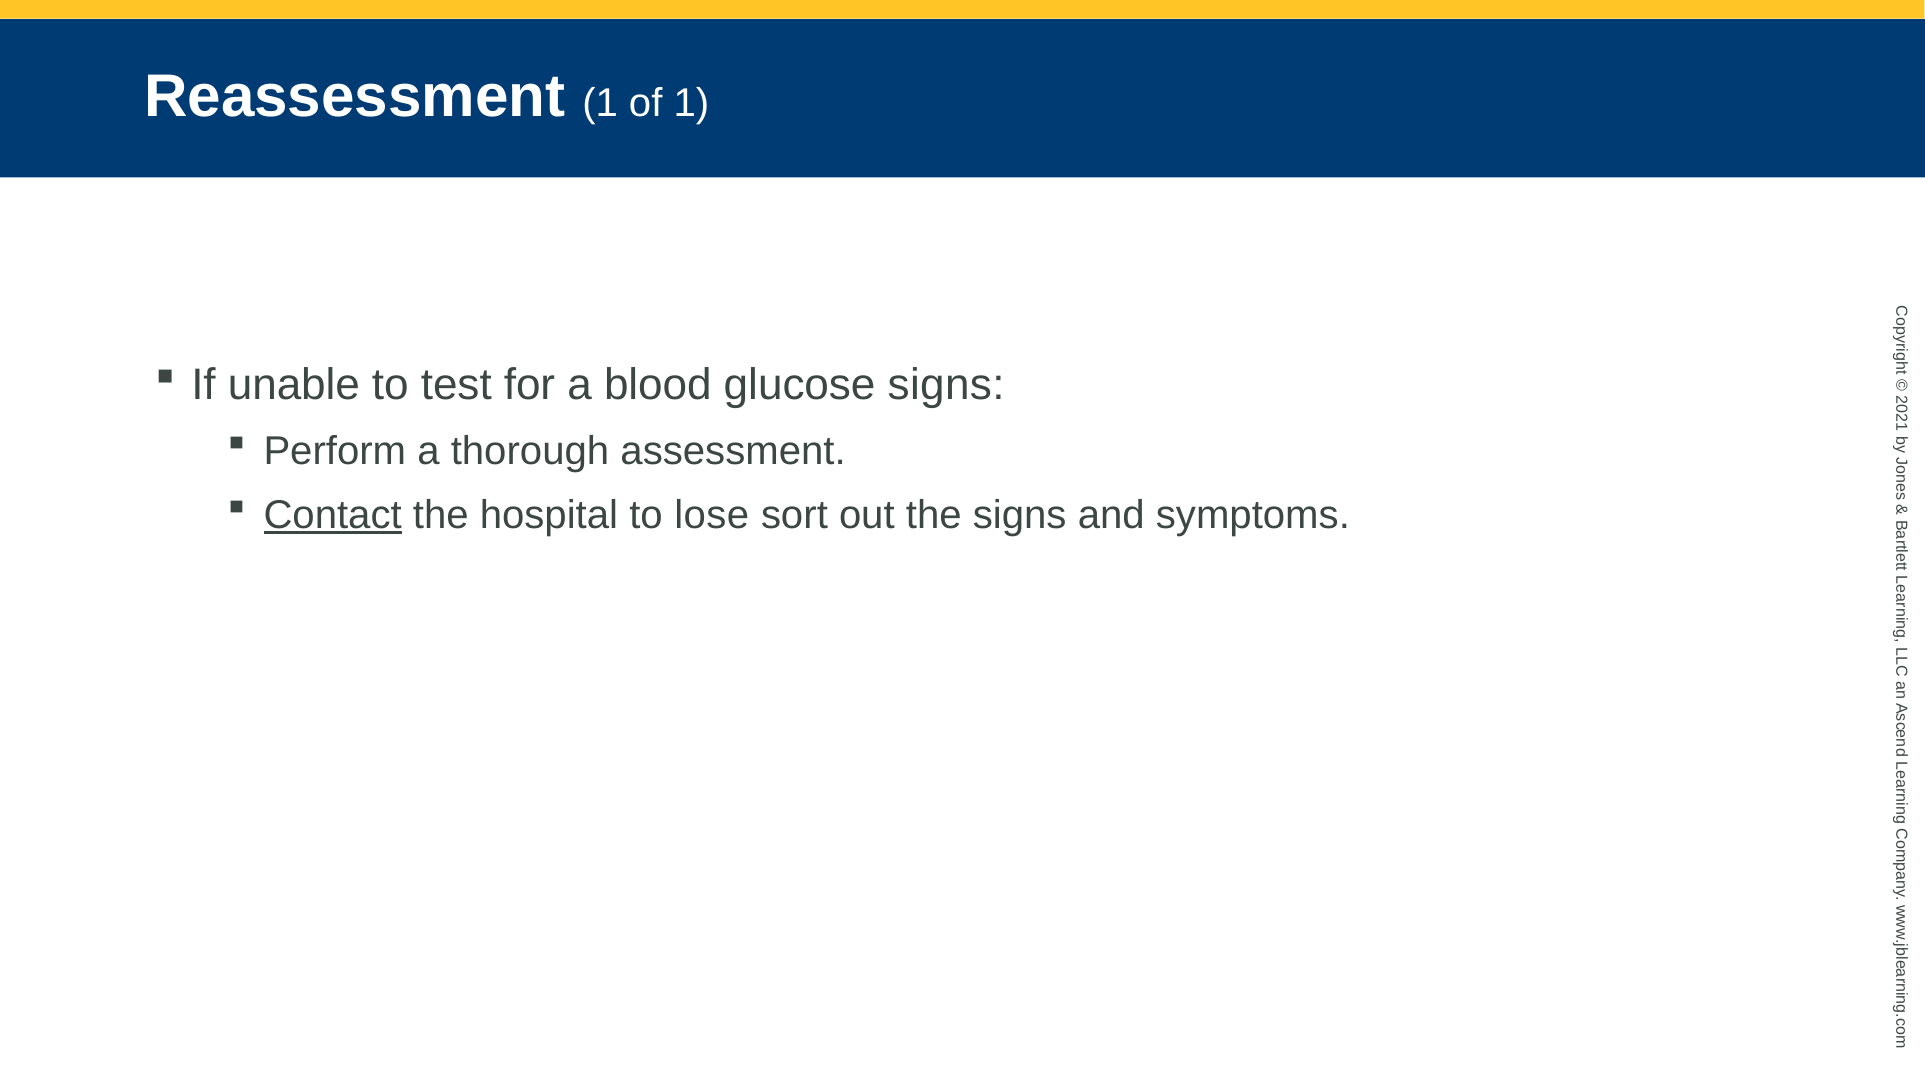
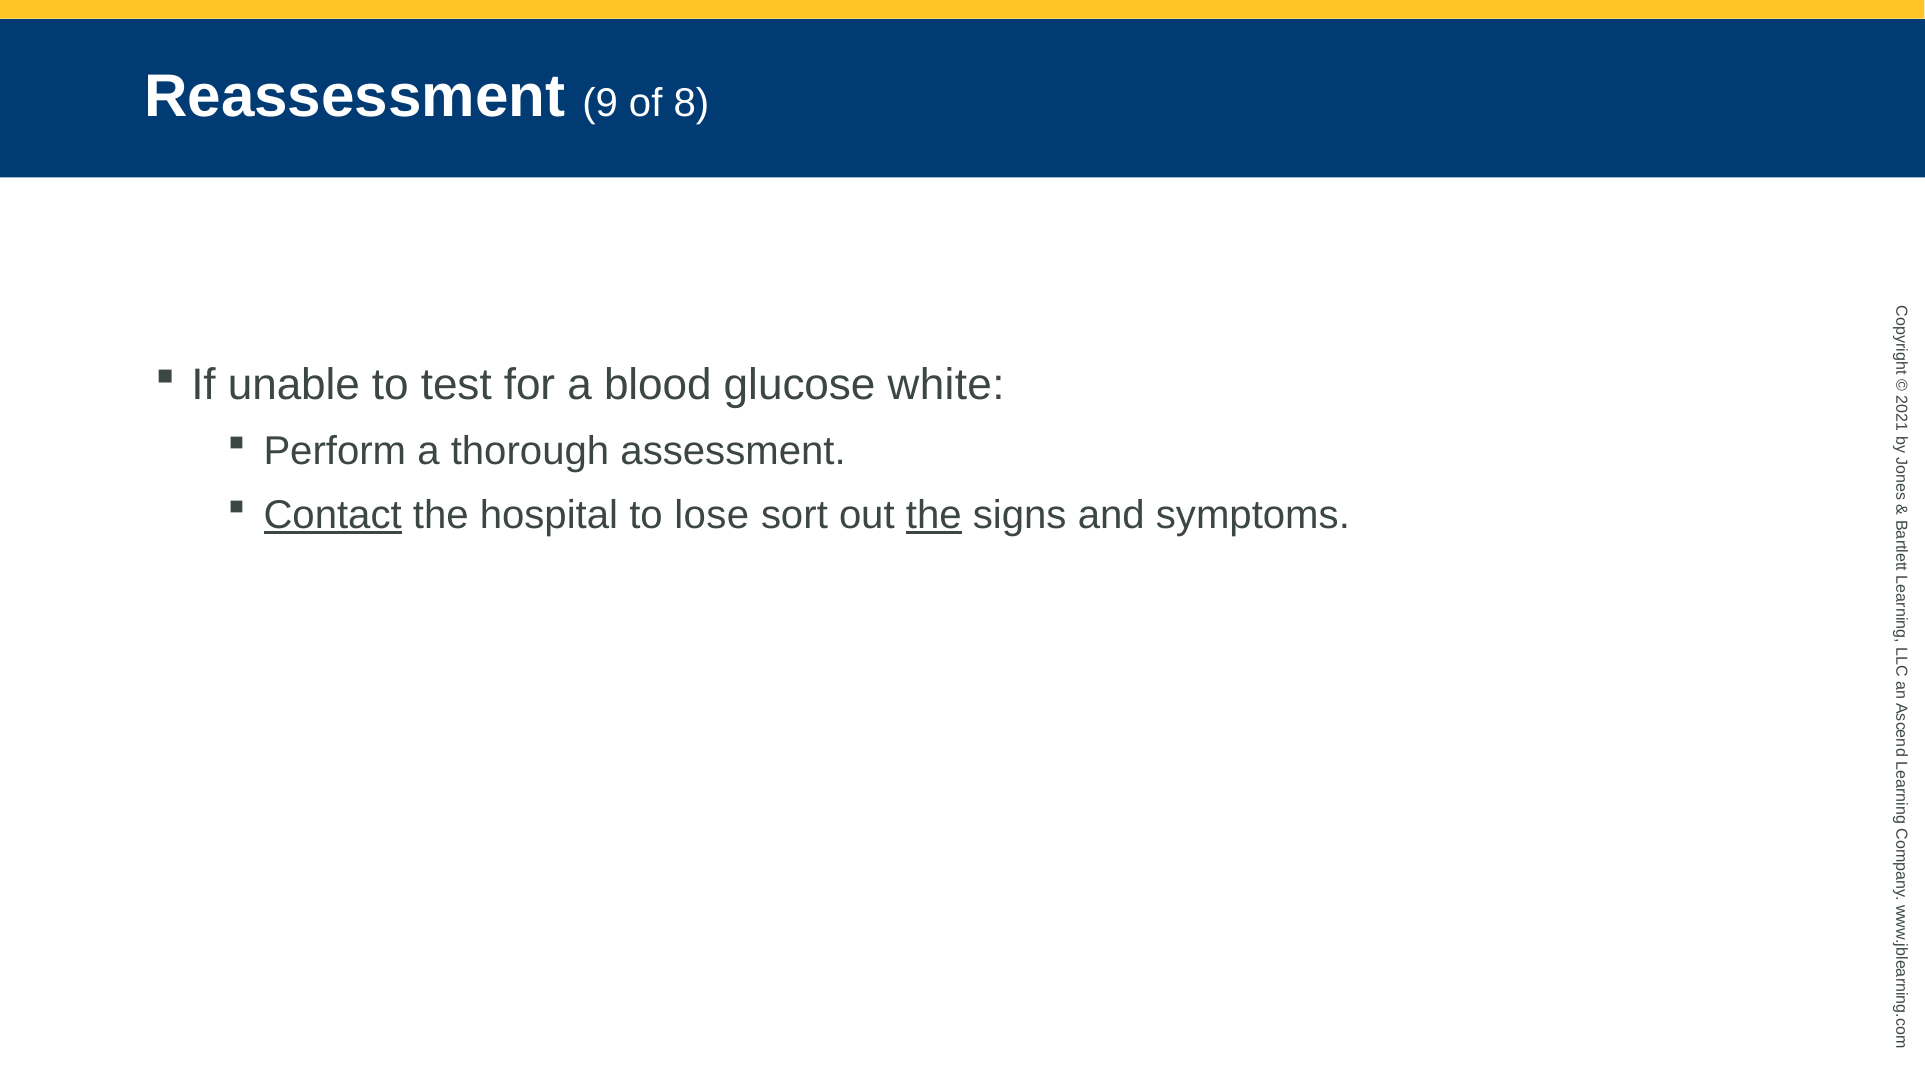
Reassessment 1: 1 -> 9
of 1: 1 -> 8
glucose signs: signs -> white
the at (934, 515) underline: none -> present
